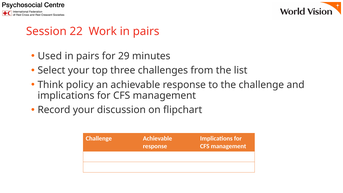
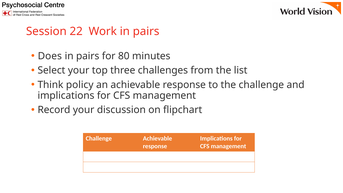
Used: Used -> Does
29: 29 -> 80
